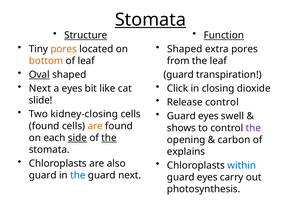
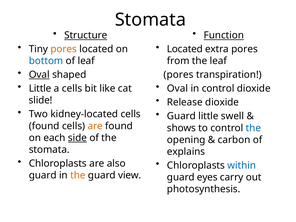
Stomata at (150, 20) underline: present -> none
Shaped at (185, 49): Shaped -> Located
bottom colour: orange -> blue
guard at (179, 75): guard -> pores
Next at (40, 88): Next -> Little
a eyes: eyes -> cells
Click at (178, 88): Click -> Oval
in closing: closing -> control
Release control: control -> dioxide
kidney-closing: kidney-closing -> kidney-located
eyes at (208, 116): eyes -> little
the at (253, 128) colour: purple -> blue
the at (109, 138) underline: present -> none
the at (78, 175) colour: blue -> orange
guard next: next -> view
